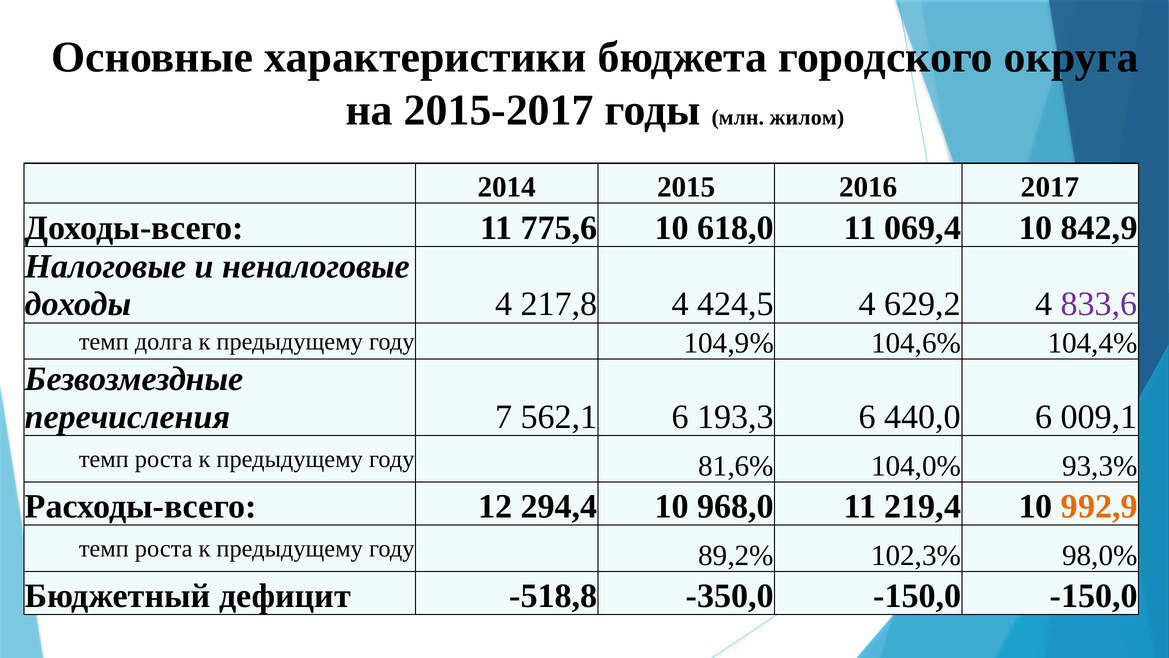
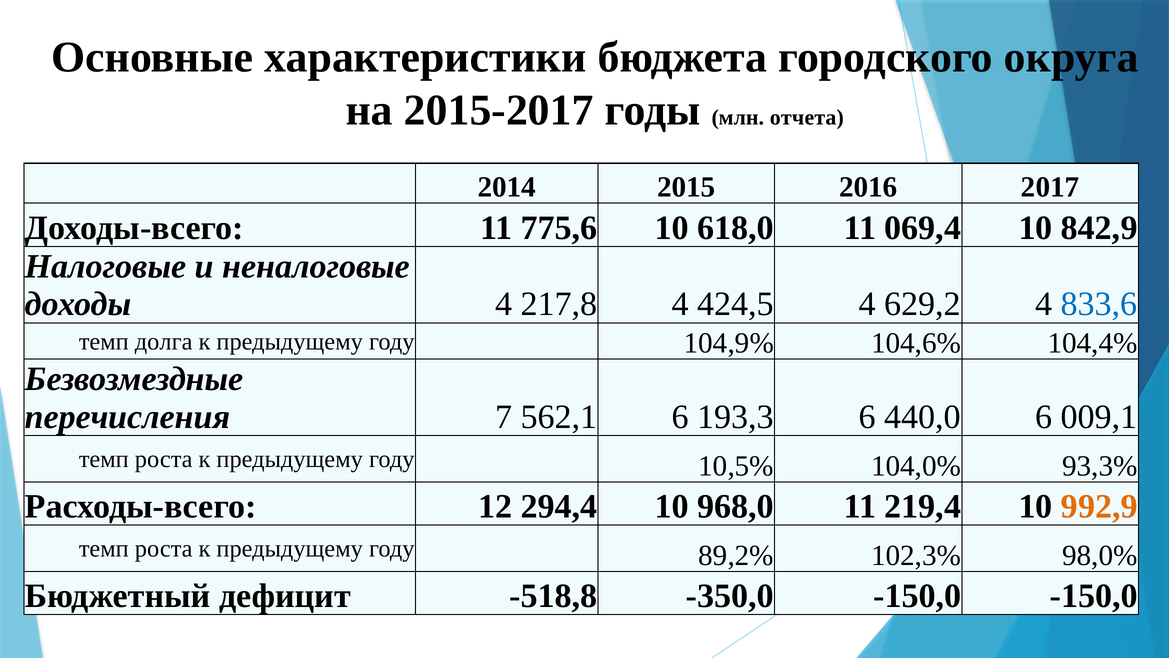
жилом: жилом -> отчета
833,6 colour: purple -> blue
81,6%: 81,6% -> 10,5%
